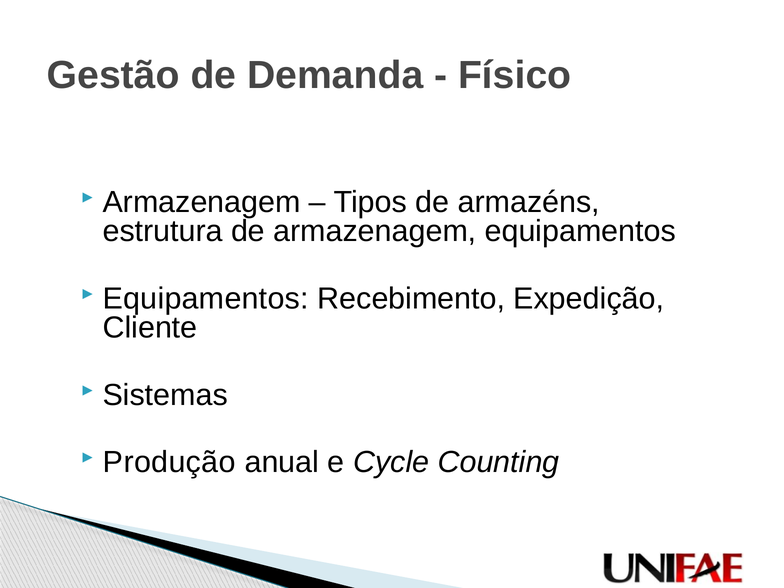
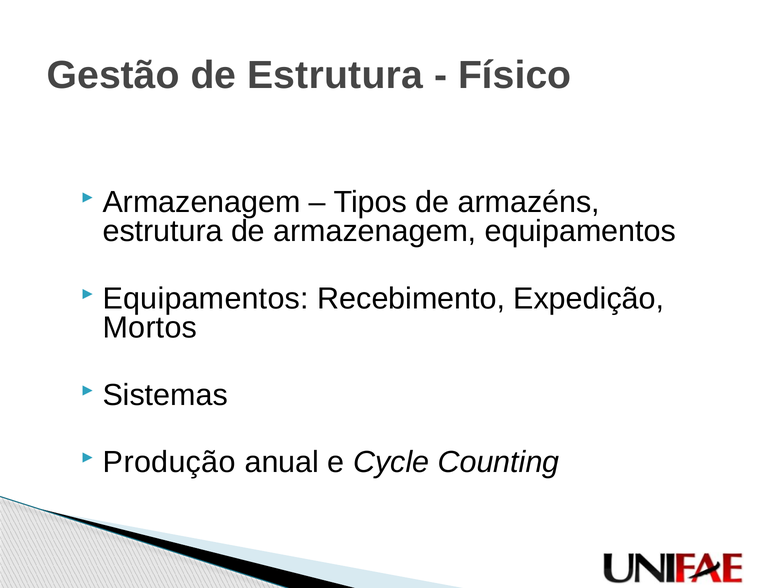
de Demanda: Demanda -> Estrutura
Cliente: Cliente -> Mortos
